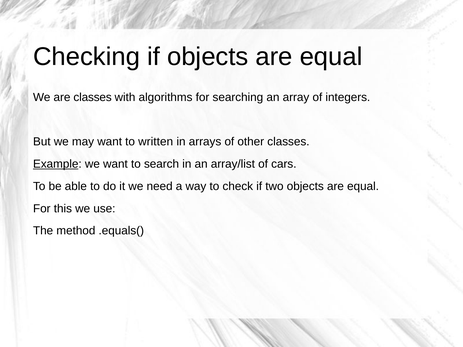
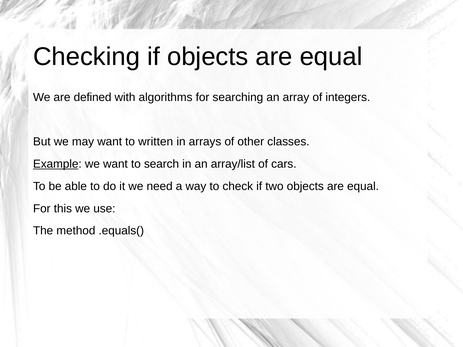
are classes: classes -> defined
